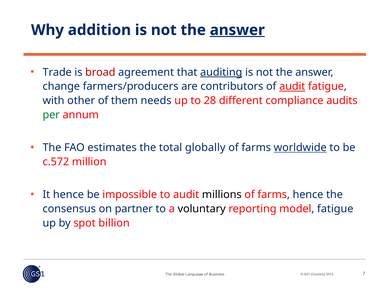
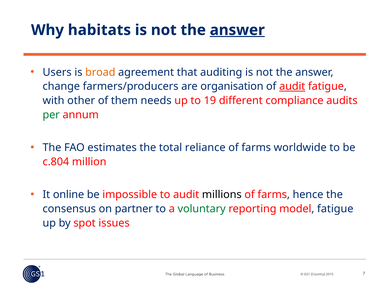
addition: addition -> habitats
Trade: Trade -> Users
broad colour: red -> orange
auditing underline: present -> none
contributors: contributors -> organisation
28: 28 -> 19
globally: globally -> reliance
worldwide underline: present -> none
c.572: c.572 -> c.804
It hence: hence -> online
voluntary colour: black -> green
billion: billion -> issues
